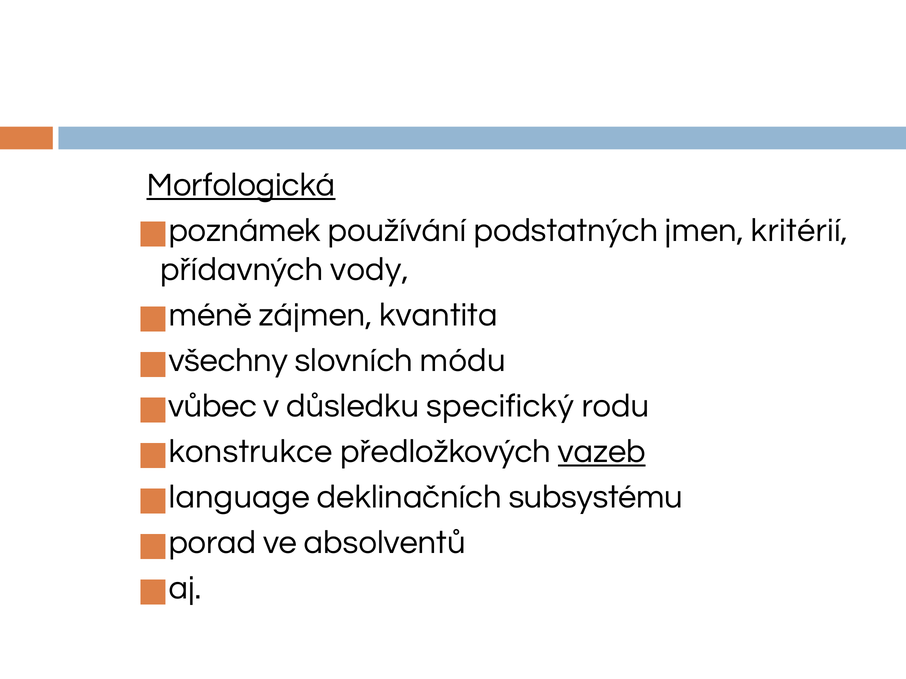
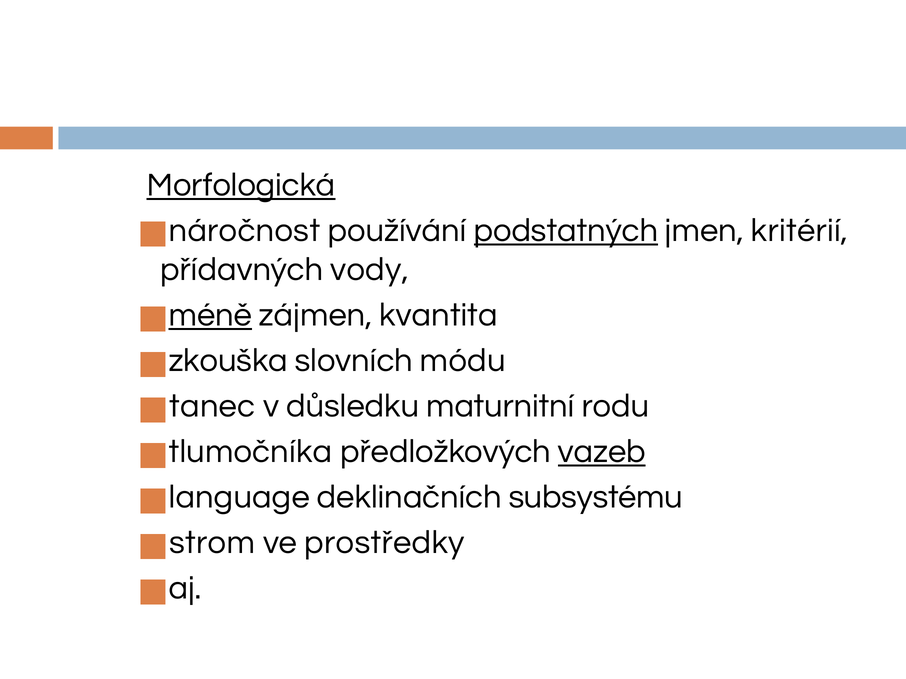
poznámek: poznámek -> náročnost
podstatných underline: none -> present
méně underline: none -> present
všechny: všechny -> zkouška
vůbec: vůbec -> tanec
specifický: specifický -> maturnitní
konstrukce: konstrukce -> tlumočníka
porad: porad -> strom
absolventů: absolventů -> prostředky
